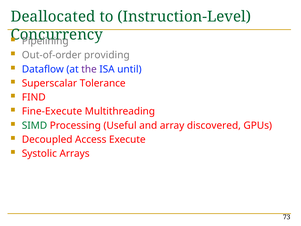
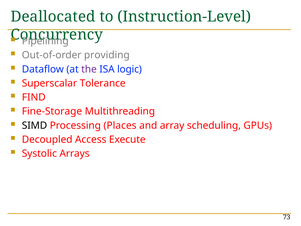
until: until -> logic
Fine-Execute: Fine-Execute -> Fine-Storage
SIMD colour: green -> black
Useful: Useful -> Places
discovered: discovered -> scheduling
